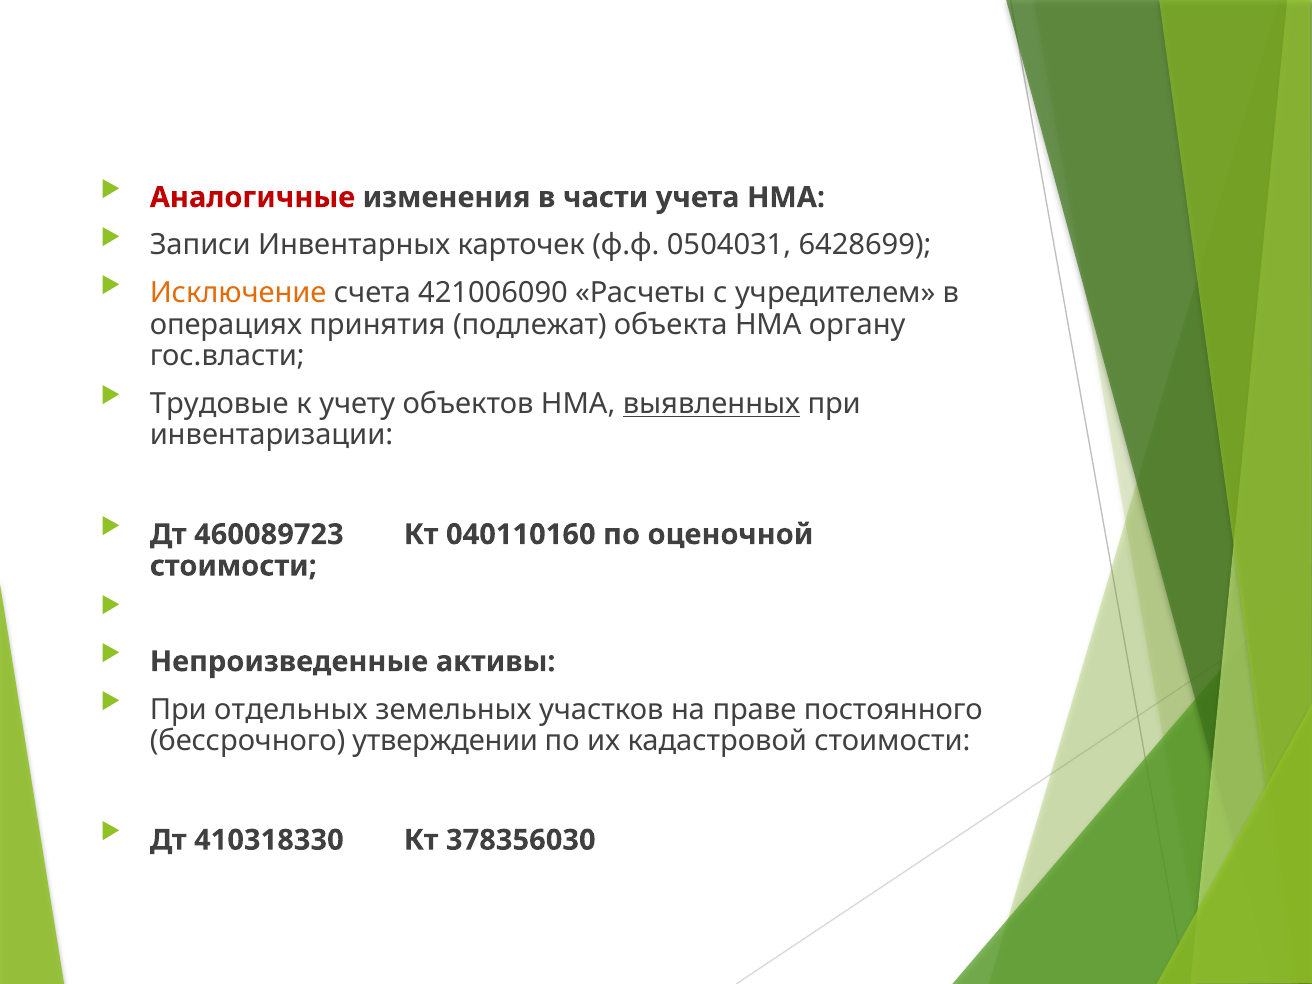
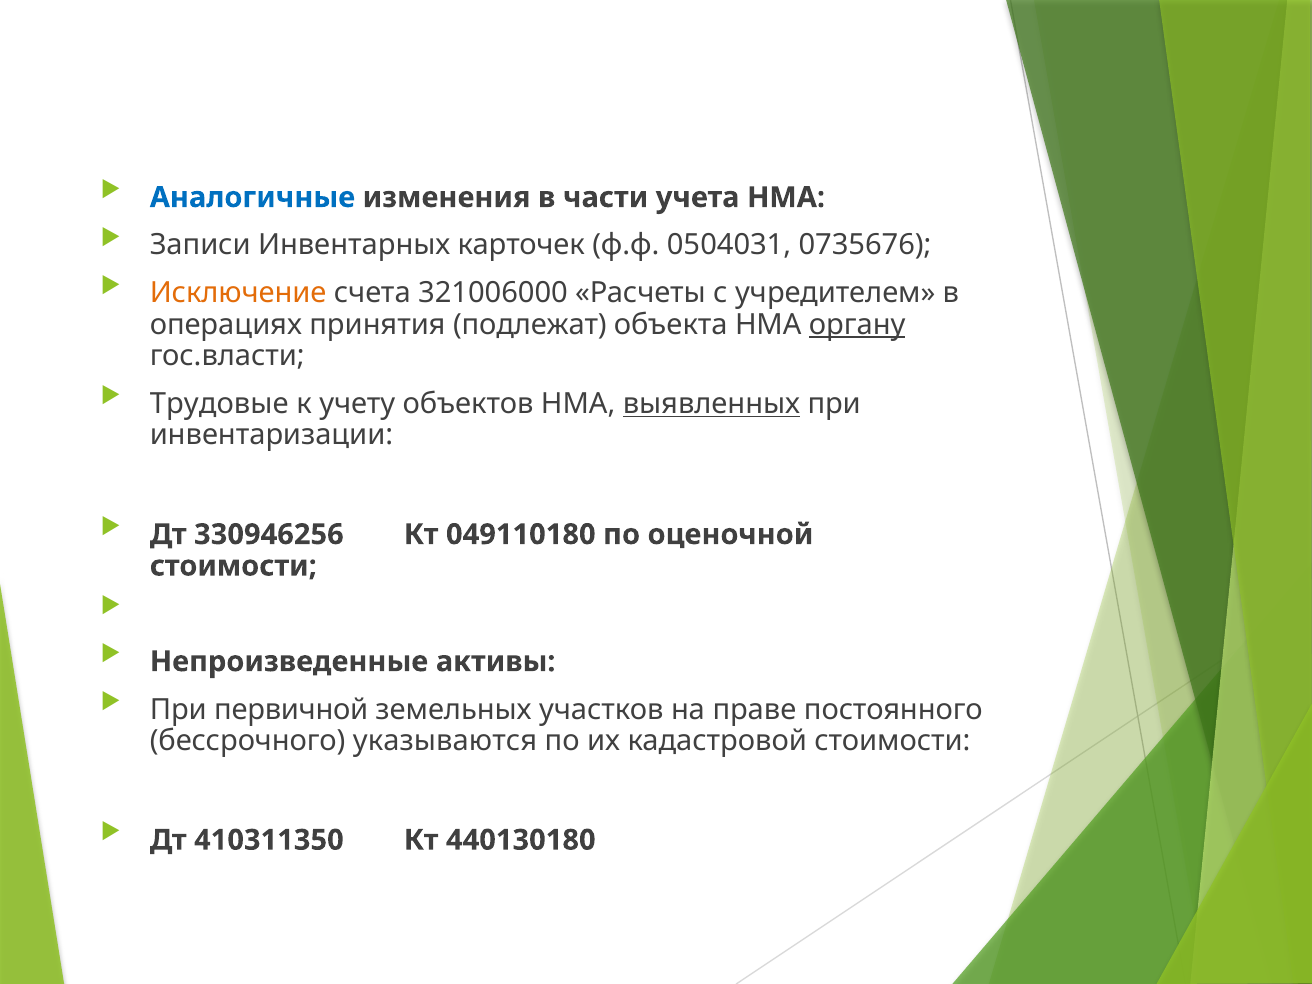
Аналогичные colour: red -> blue
6428699: 6428699 -> 0735676
421006090: 421006090 -> 321006000
органу underline: none -> present
460089723: 460089723 -> 330946256
040110160: 040110160 -> 049110180
отдельных: отдельных -> первичной
утверждении: утверждении -> указываются
410318330: 410318330 -> 410311350
378356030: 378356030 -> 440130180
